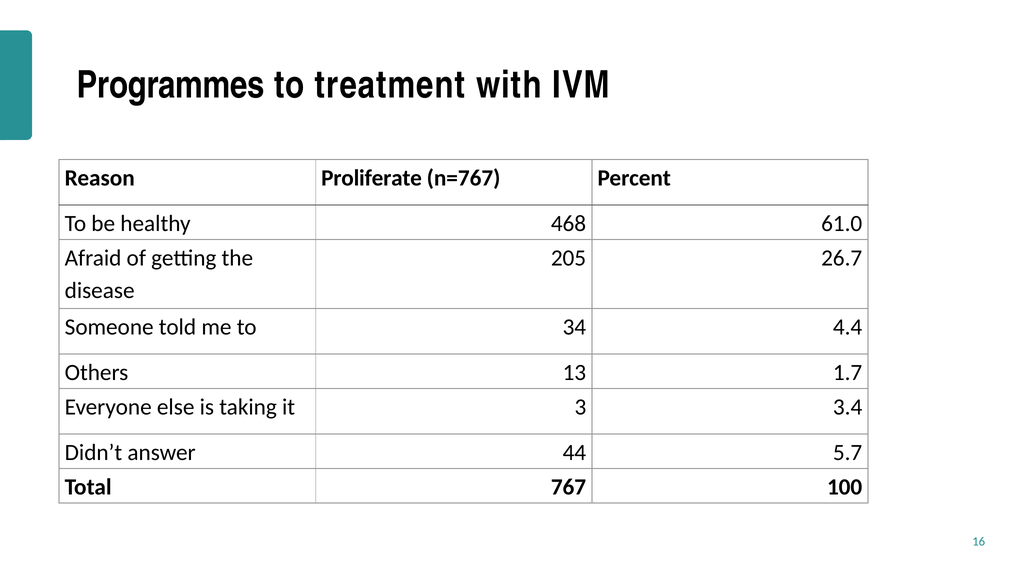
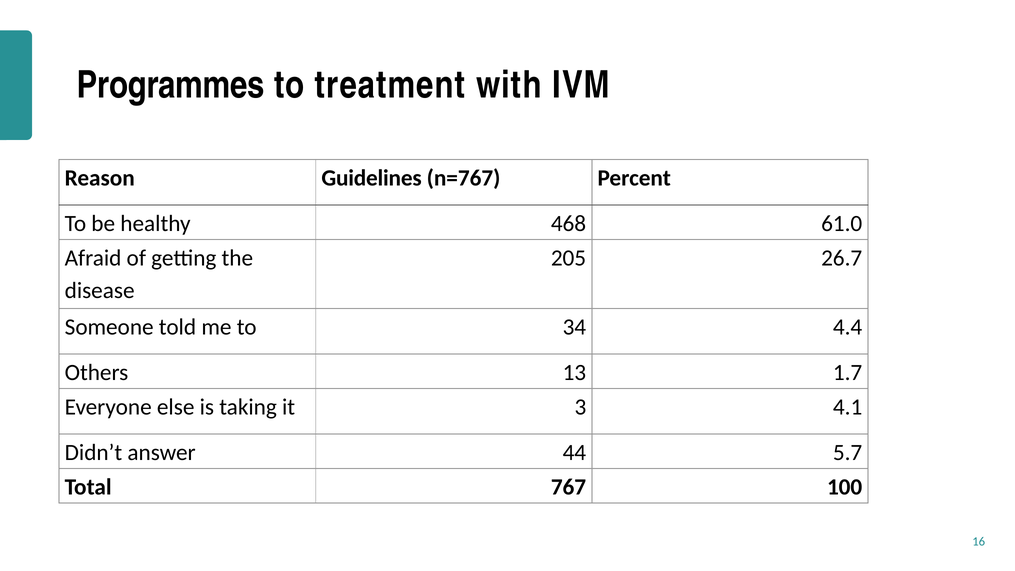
Proliferate: Proliferate -> Guidelines
3.4: 3.4 -> 4.1
